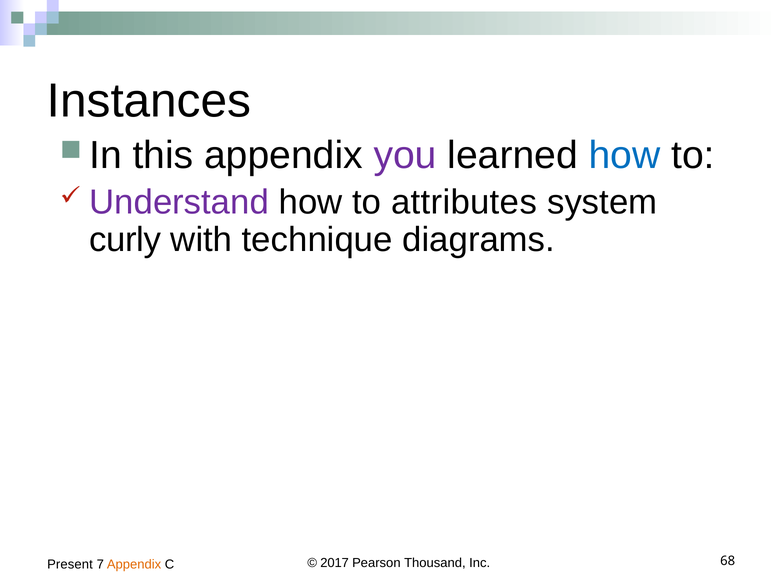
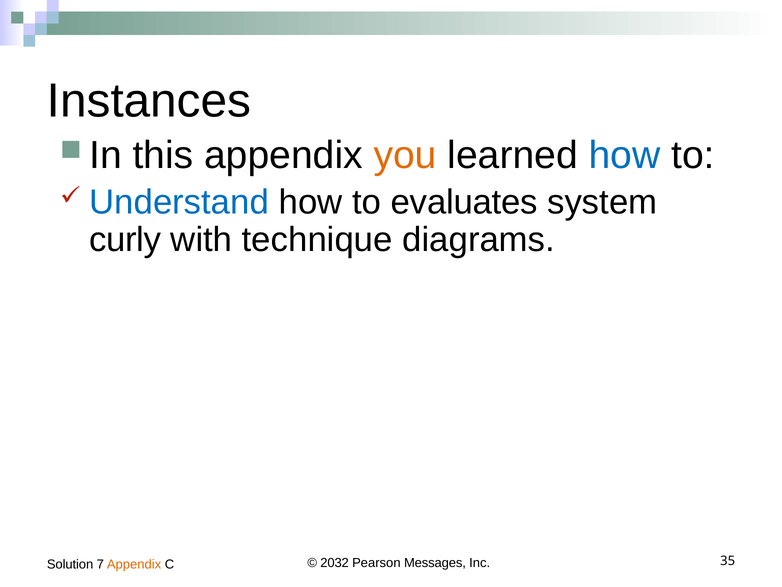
you colour: purple -> orange
Understand colour: purple -> blue
attributes: attributes -> evaluates
2017: 2017 -> 2032
Thousand: Thousand -> Messages
Present: Present -> Solution
68: 68 -> 35
